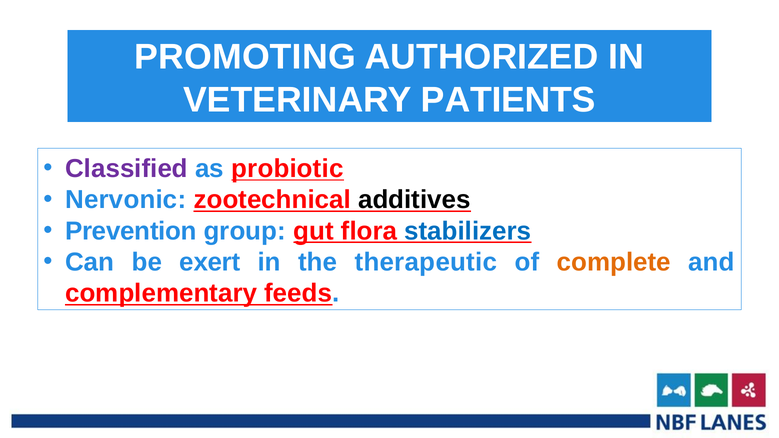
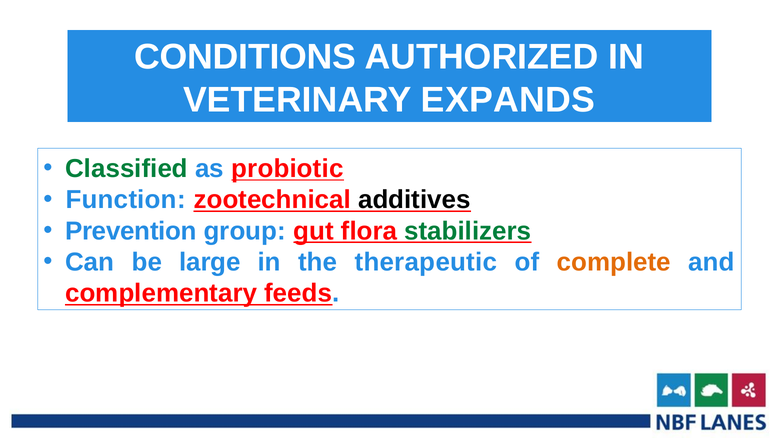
PROMOTING: PROMOTING -> CONDITIONS
PATIENTS: PATIENTS -> EXPANDS
Classified colour: purple -> green
Nervonic: Nervonic -> Function
stabilizers colour: blue -> green
exert: exert -> large
